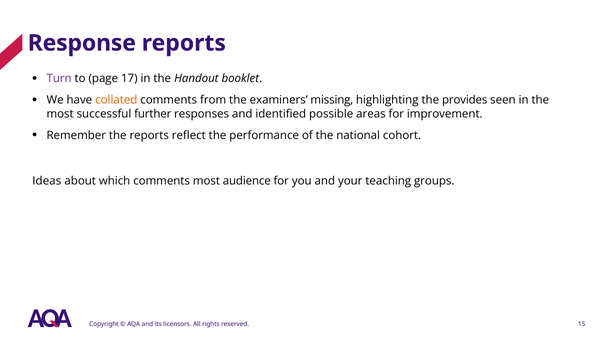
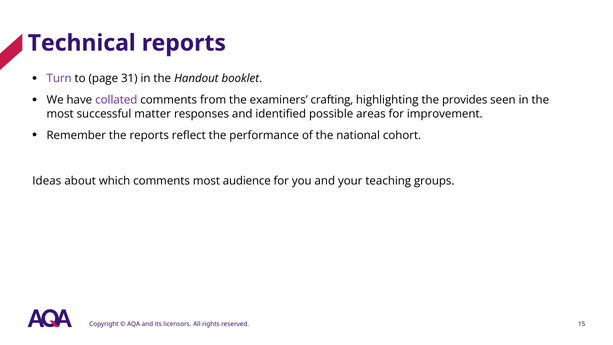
Response: Response -> Technical
17: 17 -> 31
collated colour: orange -> purple
missing: missing -> crafting
further: further -> matter
